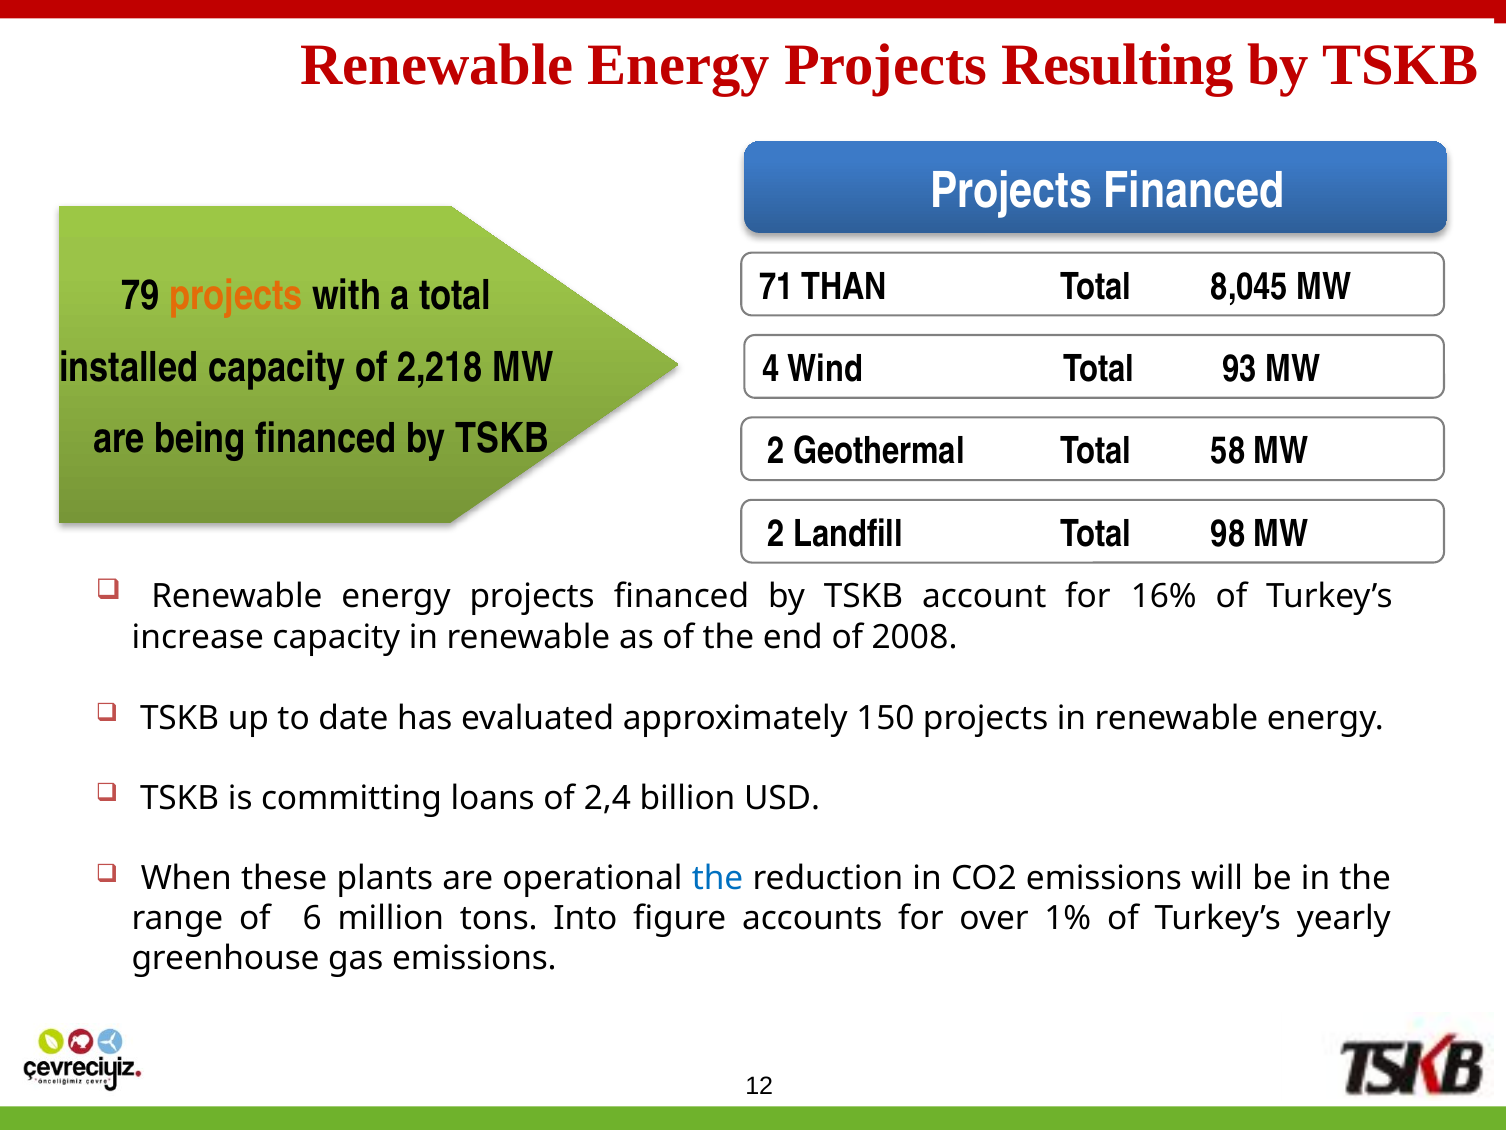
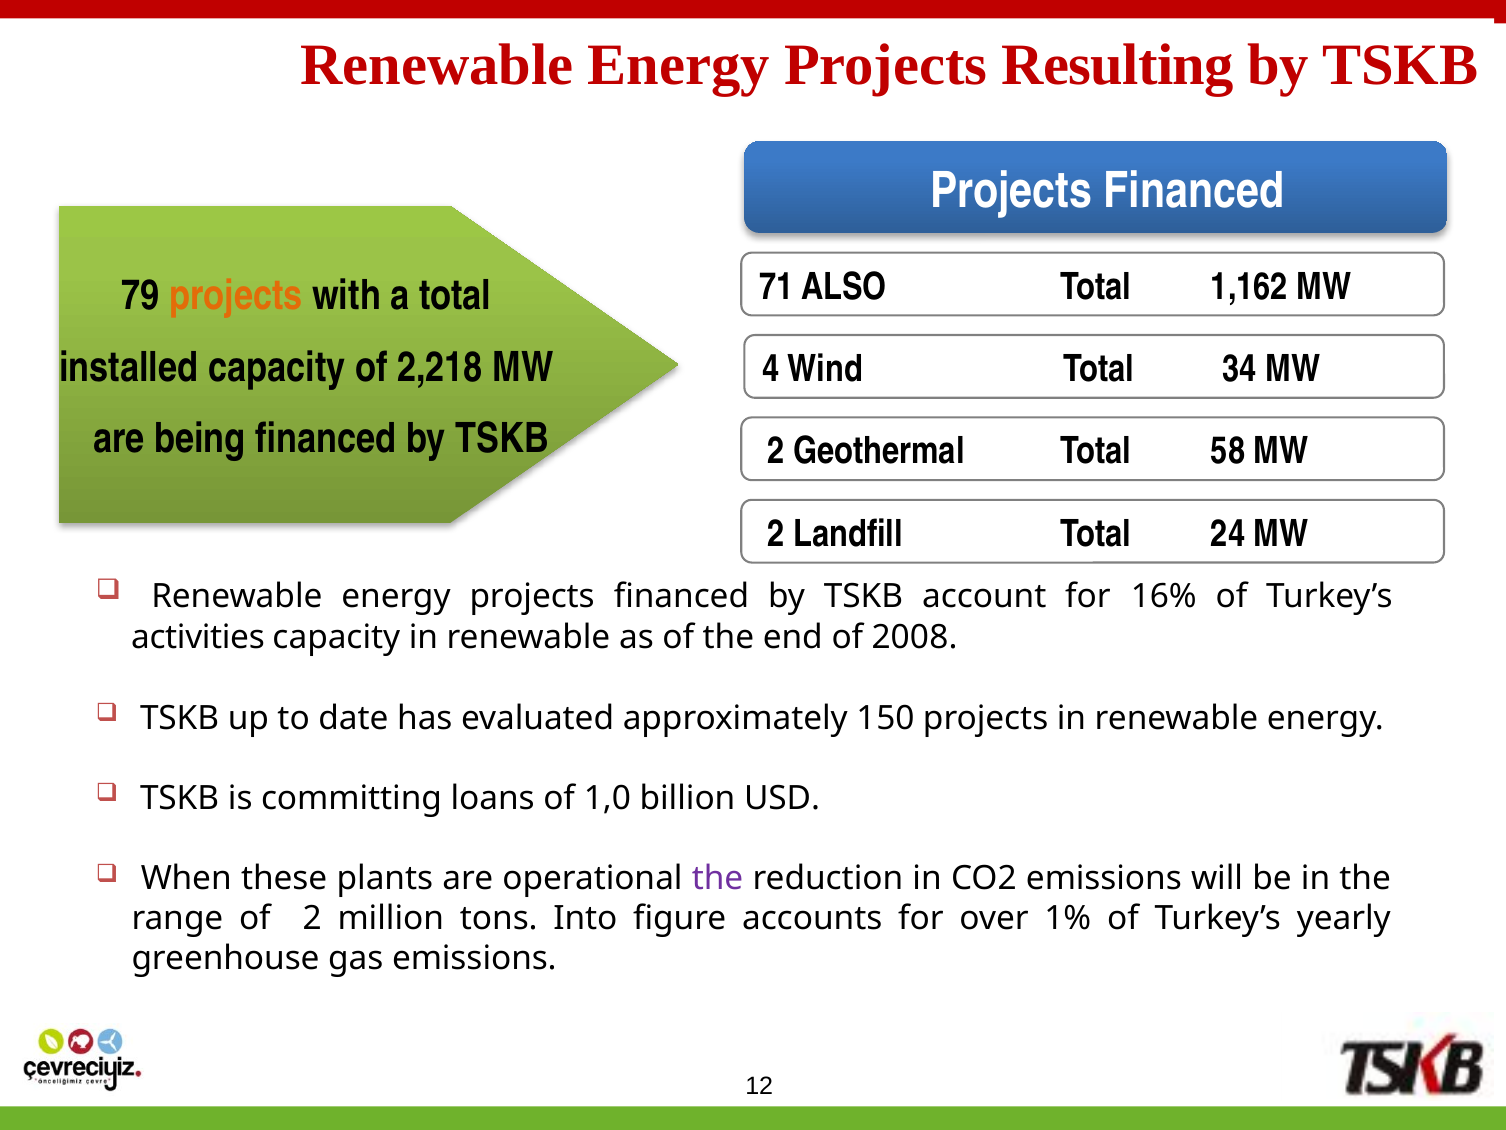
THAN: THAN -> ALSO
8,045: 8,045 -> 1,162
93: 93 -> 34
98: 98 -> 24
increase: increase -> activities
2,4: 2,4 -> 1,0
the at (718, 878) colour: blue -> purple
of 6: 6 -> 2
